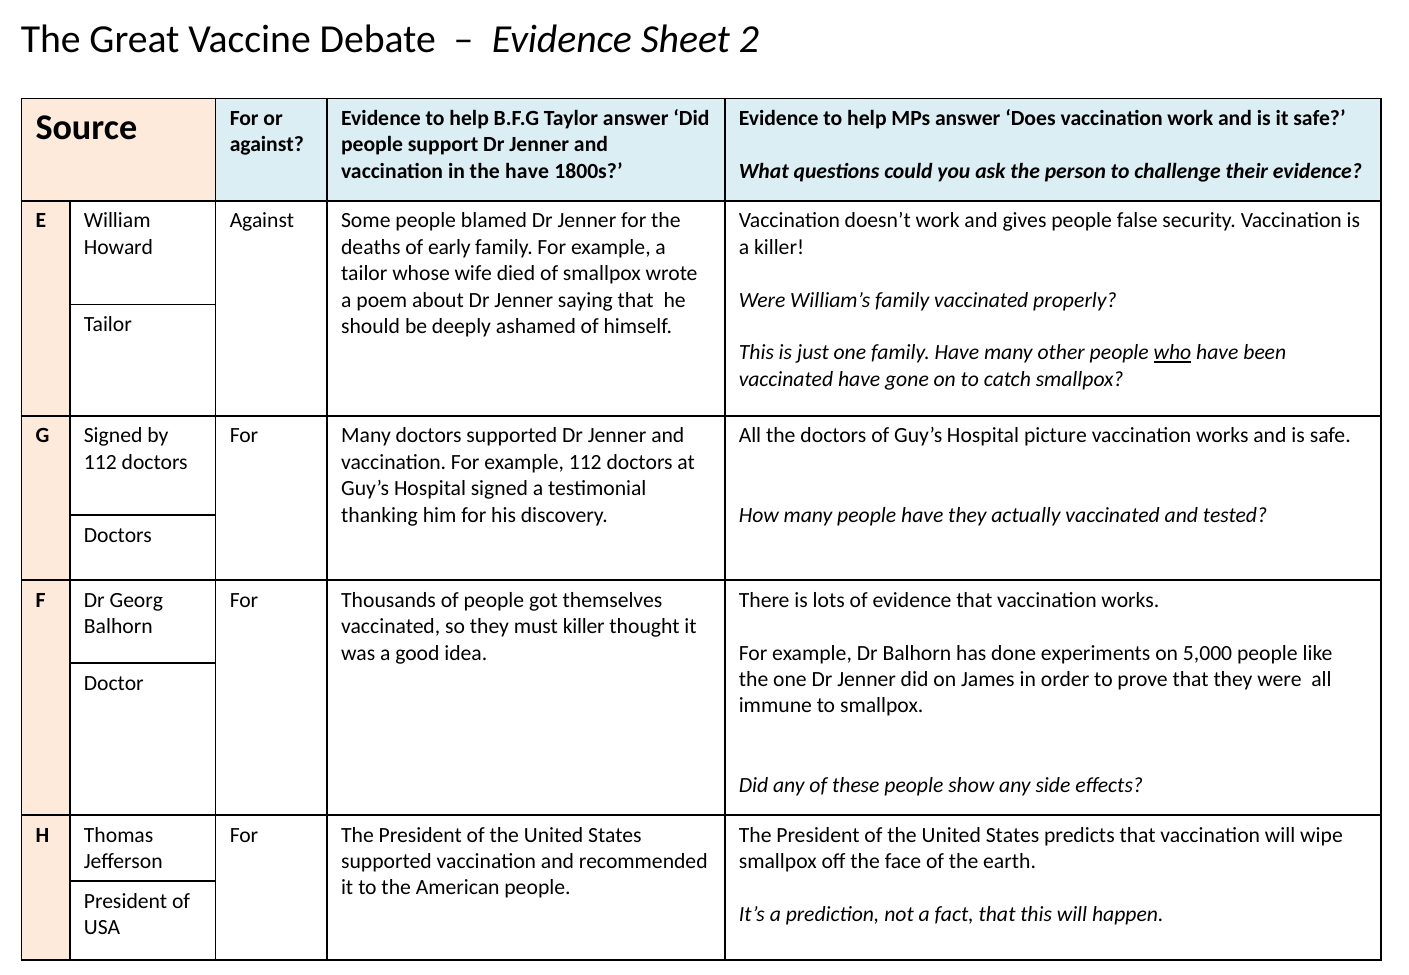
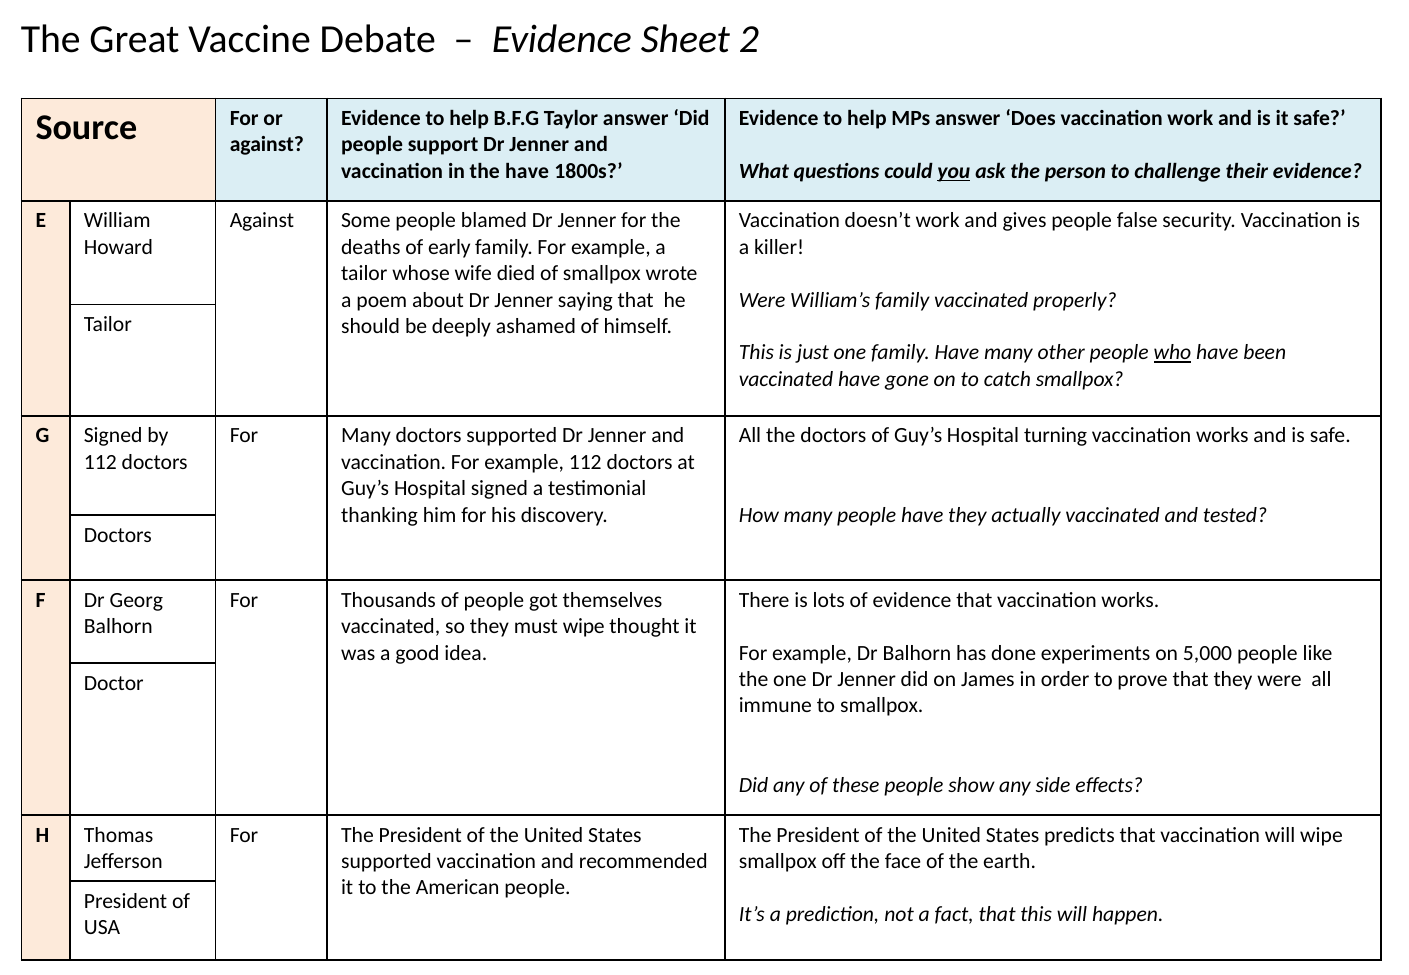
you underline: none -> present
picture: picture -> turning
must killer: killer -> wipe
